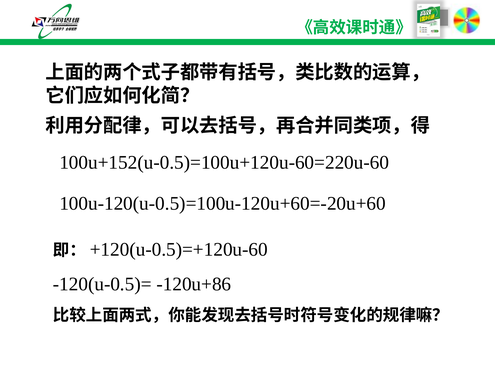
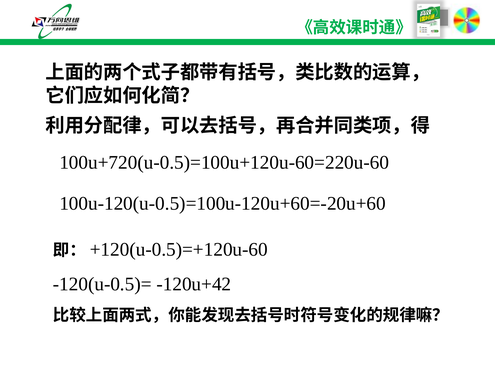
100u+152(u-0.5)=100u+120u-60=220u-60: 100u+152(u-0.5)=100u+120u-60=220u-60 -> 100u+720(u-0.5)=100u+120u-60=220u-60
-120u+86: -120u+86 -> -120u+42
